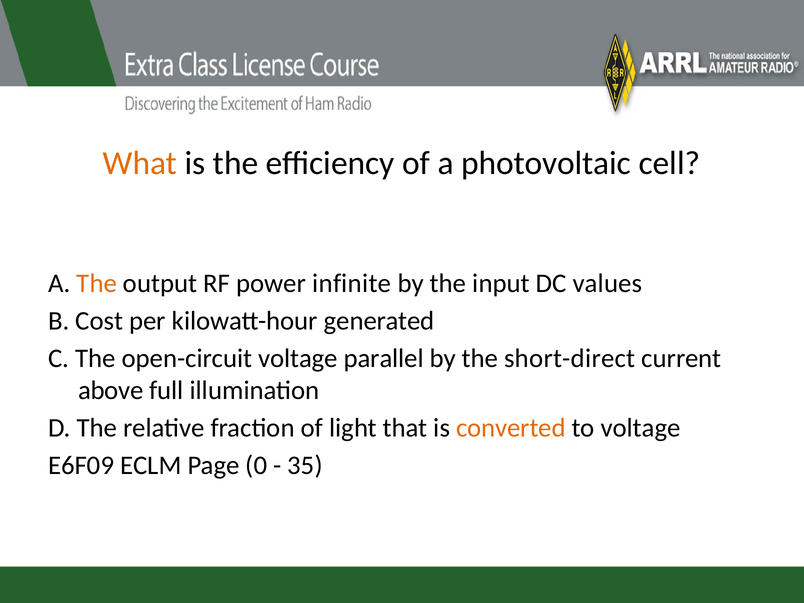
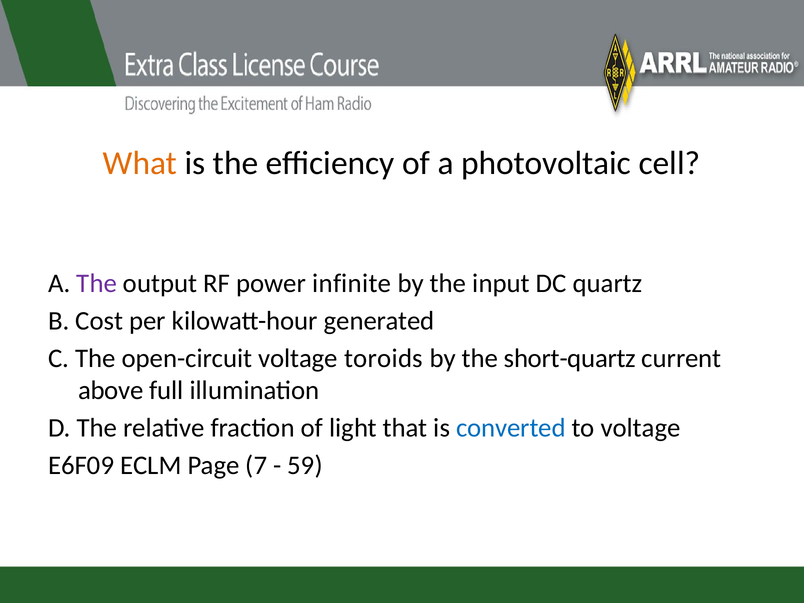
The at (97, 283) colour: orange -> purple
values: values -> quartz
parallel: parallel -> toroids
short-direct: short-direct -> short-quartz
converted colour: orange -> blue
0: 0 -> 7
35: 35 -> 59
